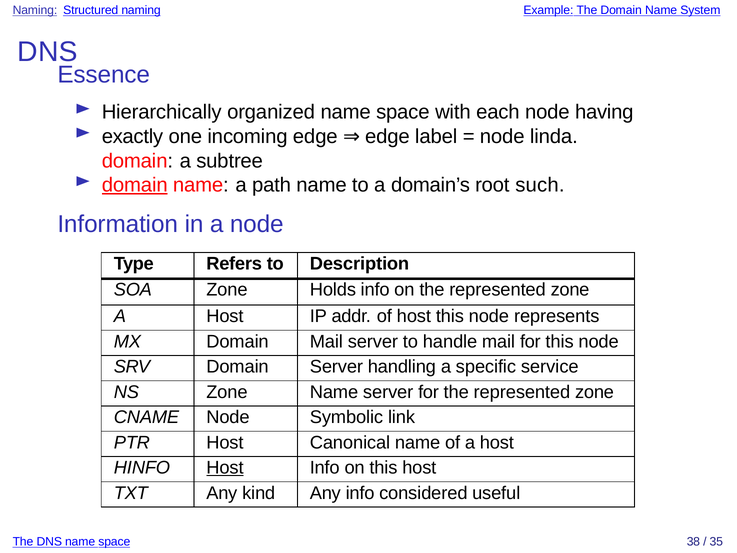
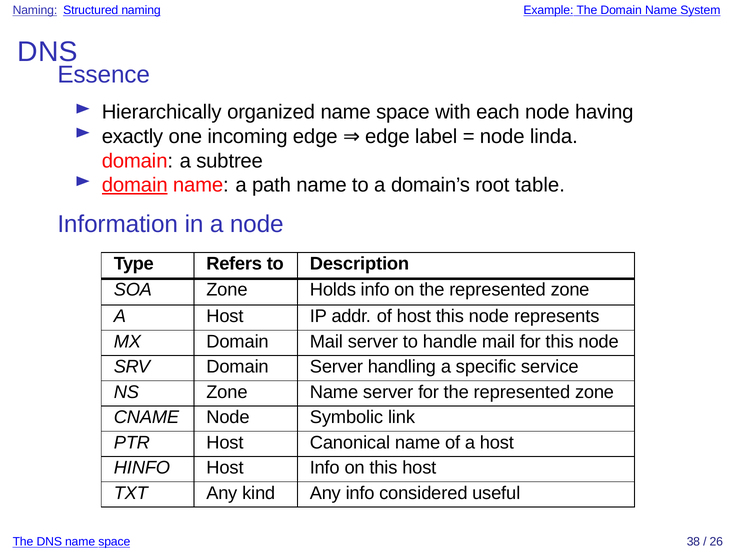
such: such -> table
Host at (225, 468) underline: present -> none
35: 35 -> 26
